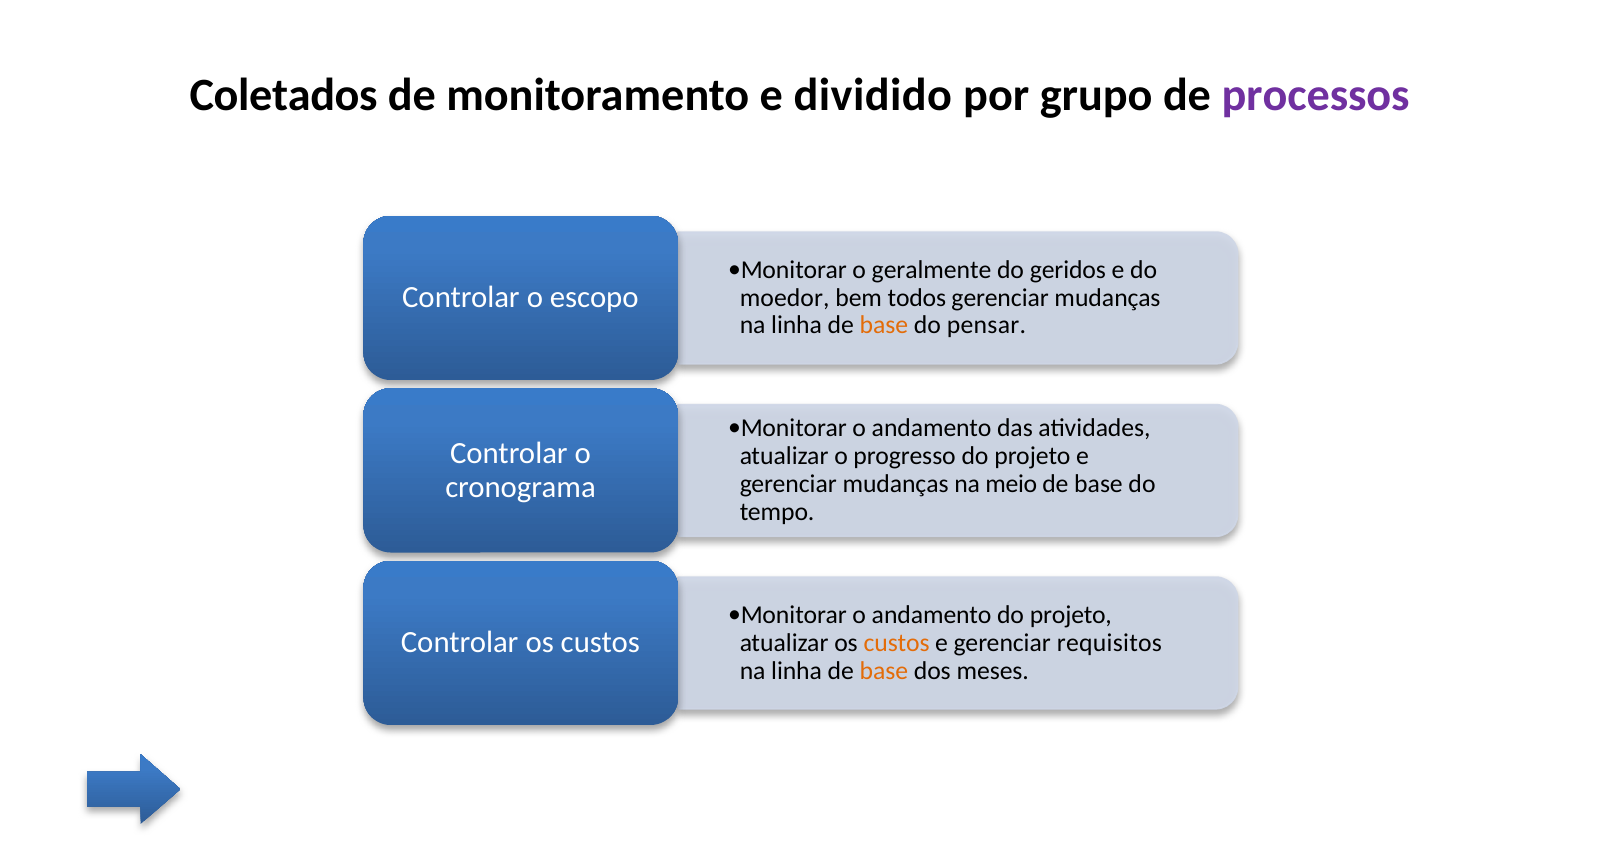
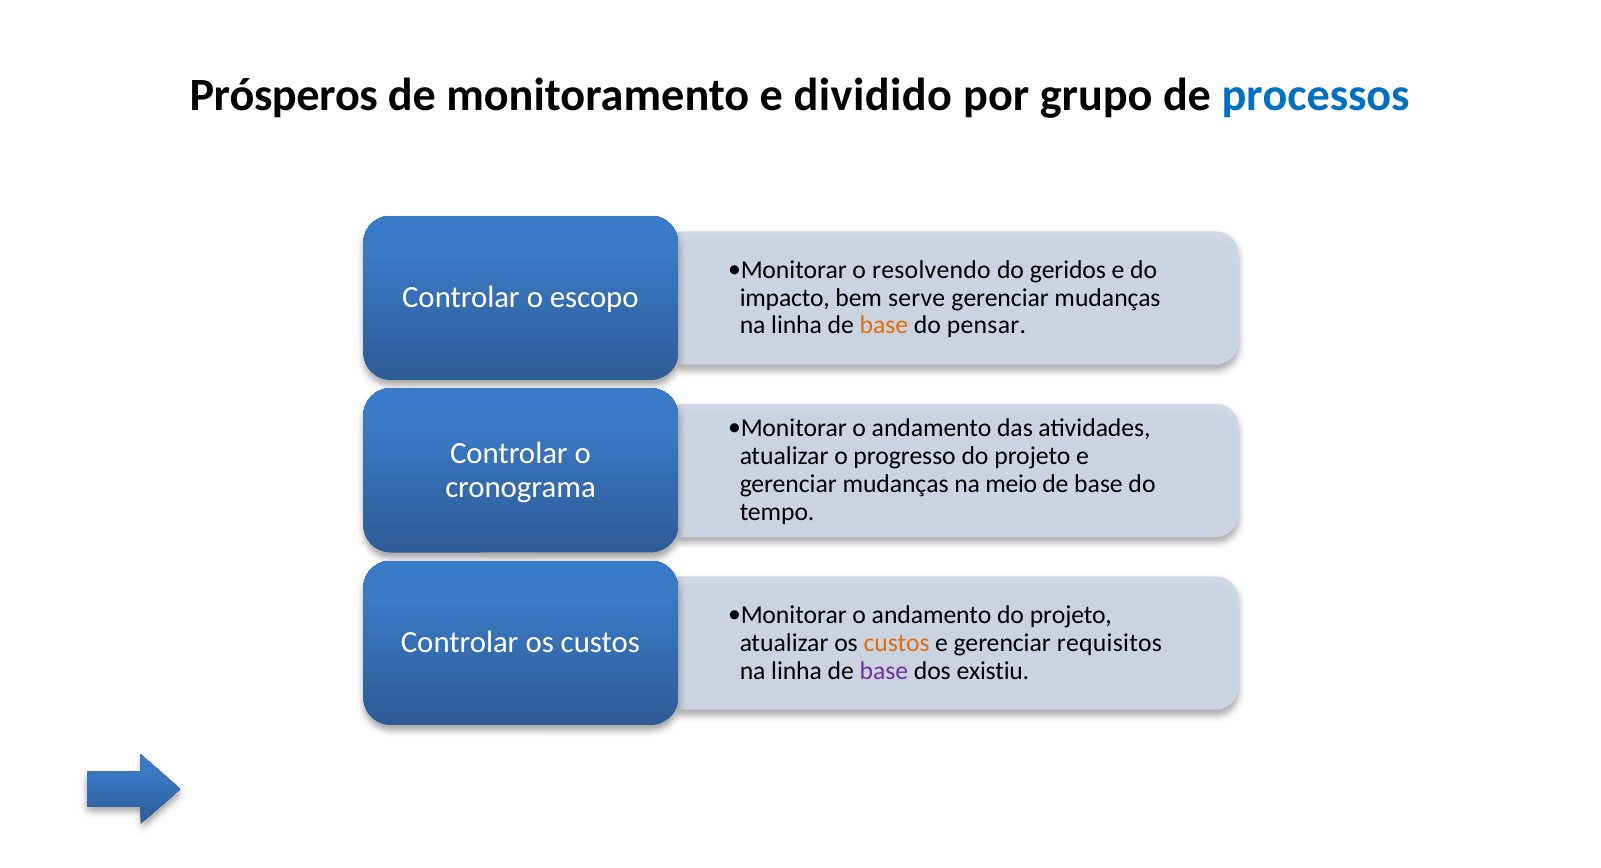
Coletados: Coletados -> Prósperos
processos colour: purple -> blue
geralmente: geralmente -> resolvendo
moedor: moedor -> impacto
todos: todos -> serve
base at (884, 671) colour: orange -> purple
meses: meses -> existiu
